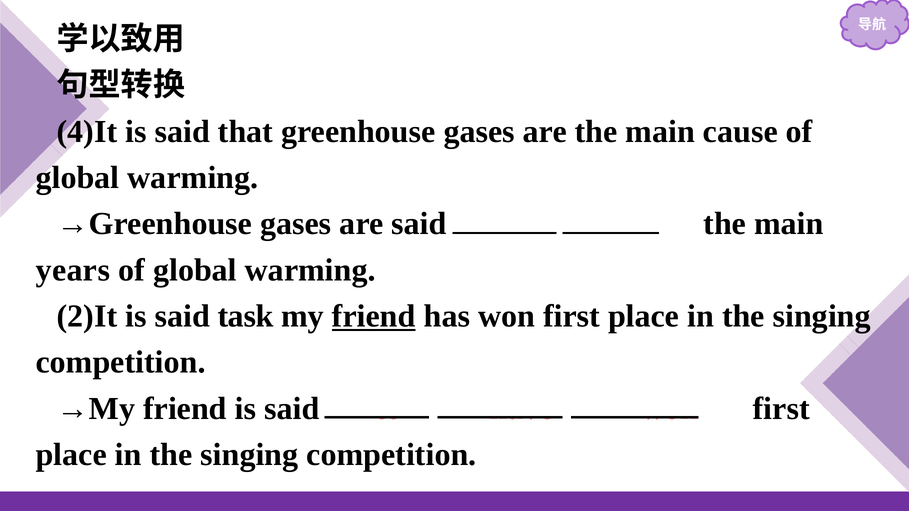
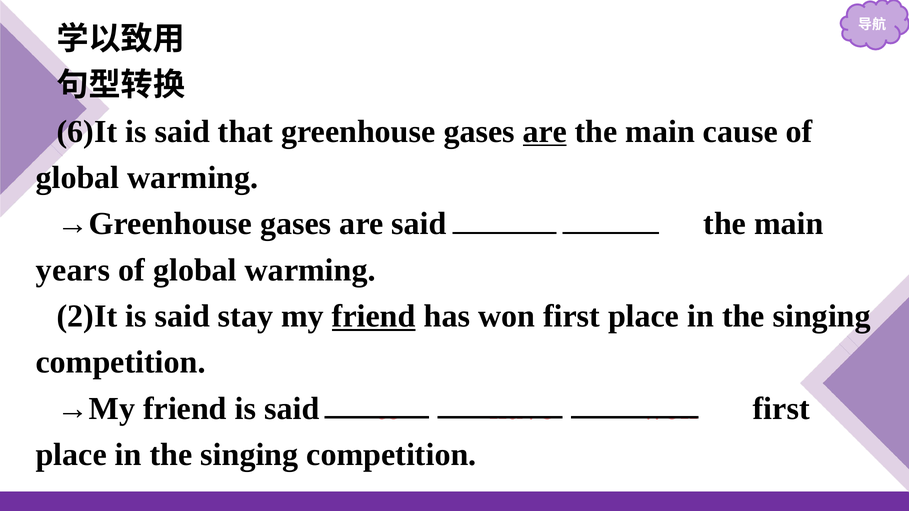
4)It: 4)It -> 6)It
are at (545, 132) underline: none -> present
task: task -> stay
